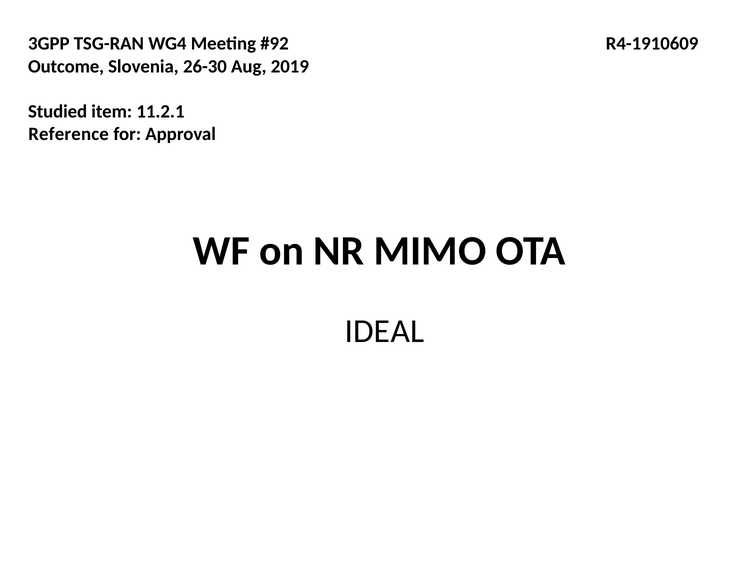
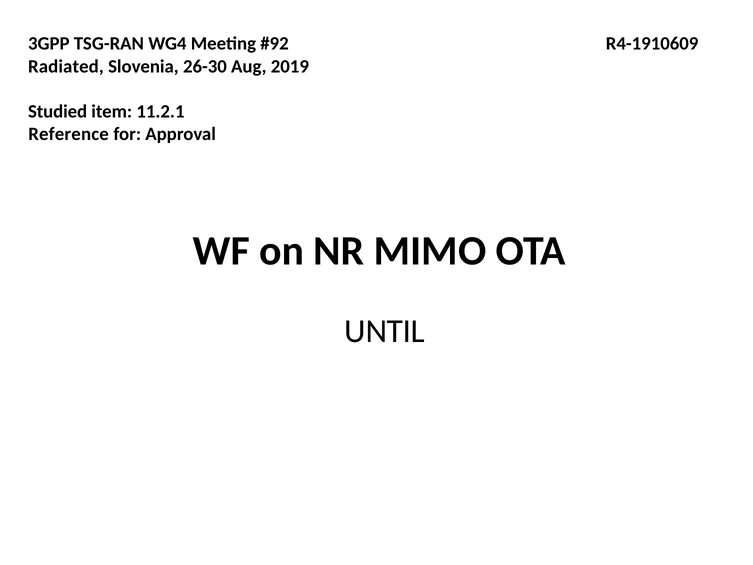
Outcome: Outcome -> Radiated
IDEAL: IDEAL -> UNTIL
